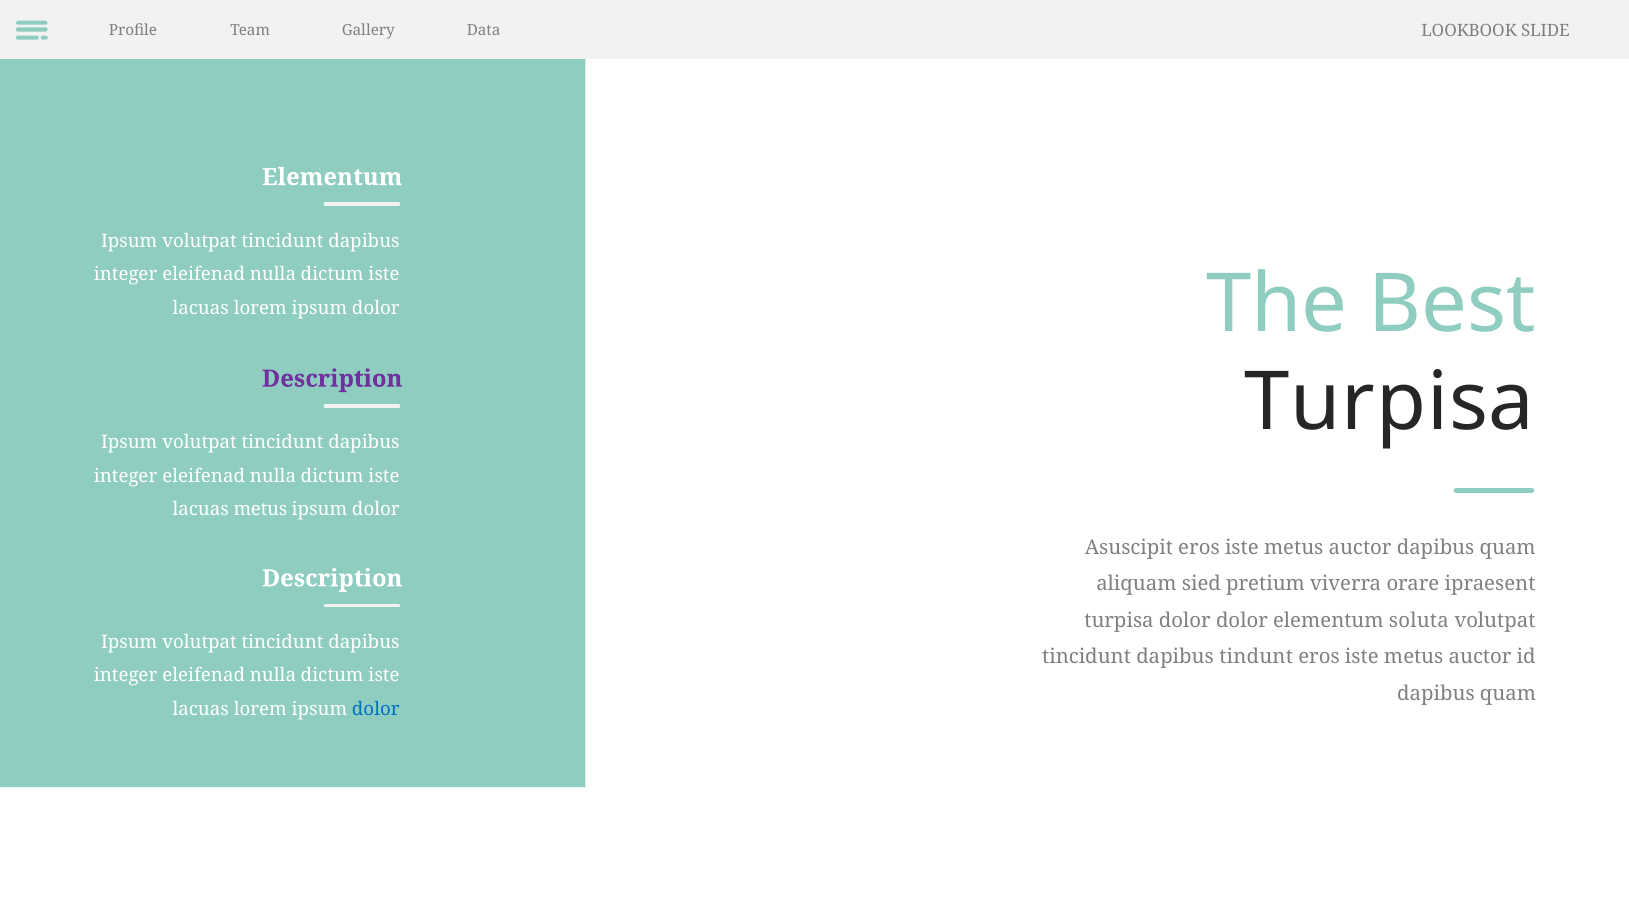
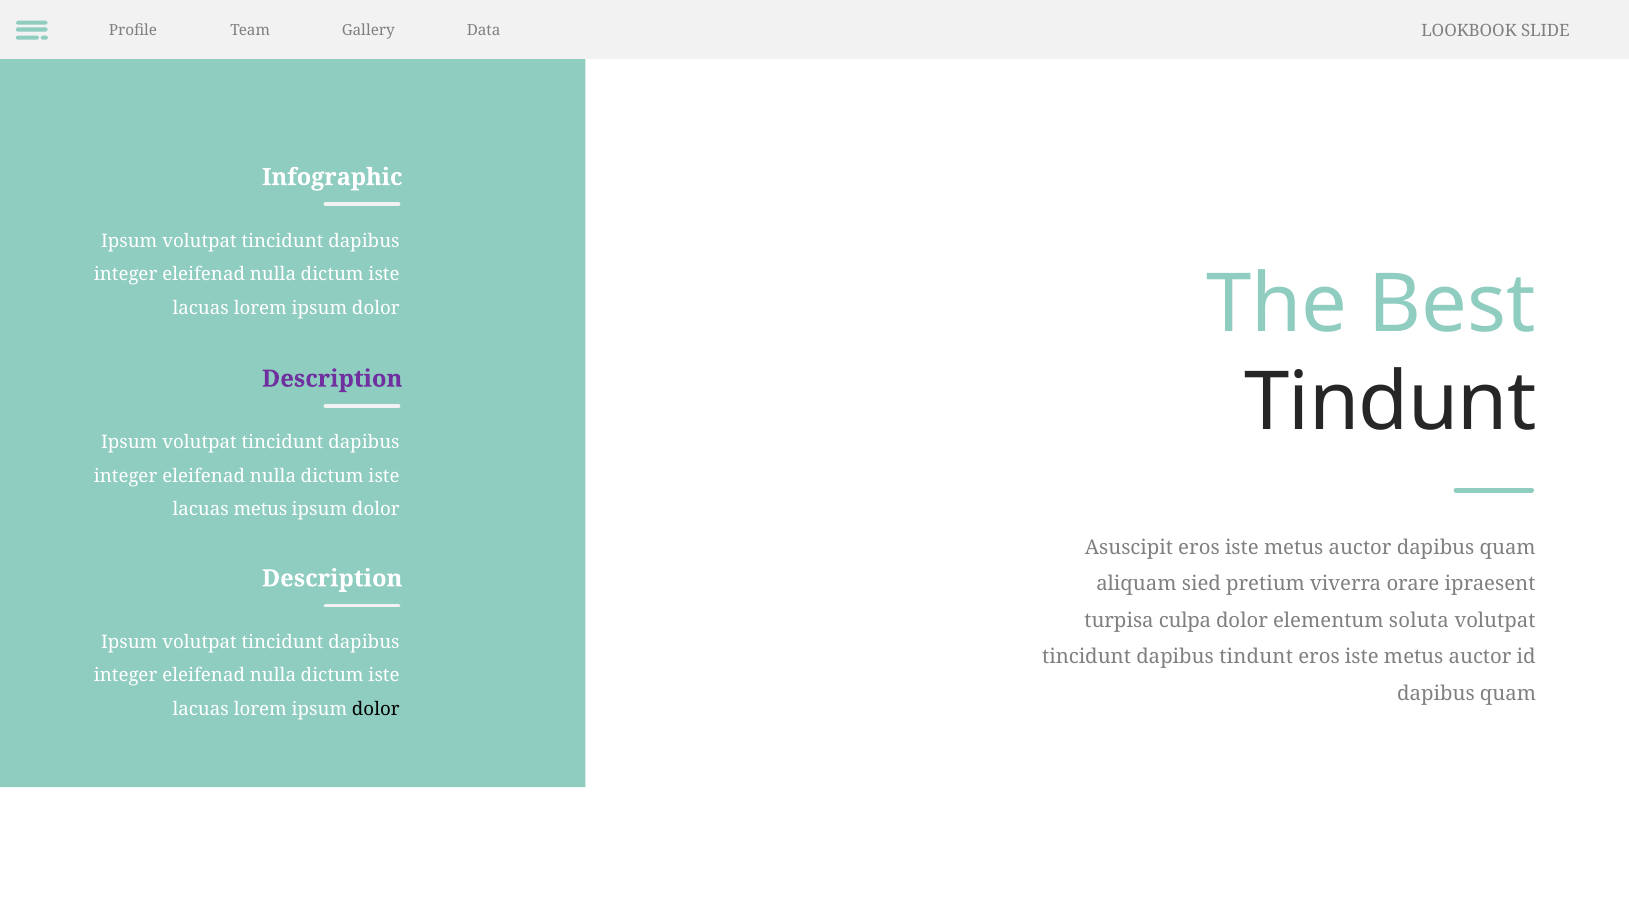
Elementum at (332, 177): Elementum -> Infographic
Turpisa at (1390, 403): Turpisa -> Tindunt
turpisa dolor: dolor -> culpa
dolor at (376, 710) colour: blue -> black
